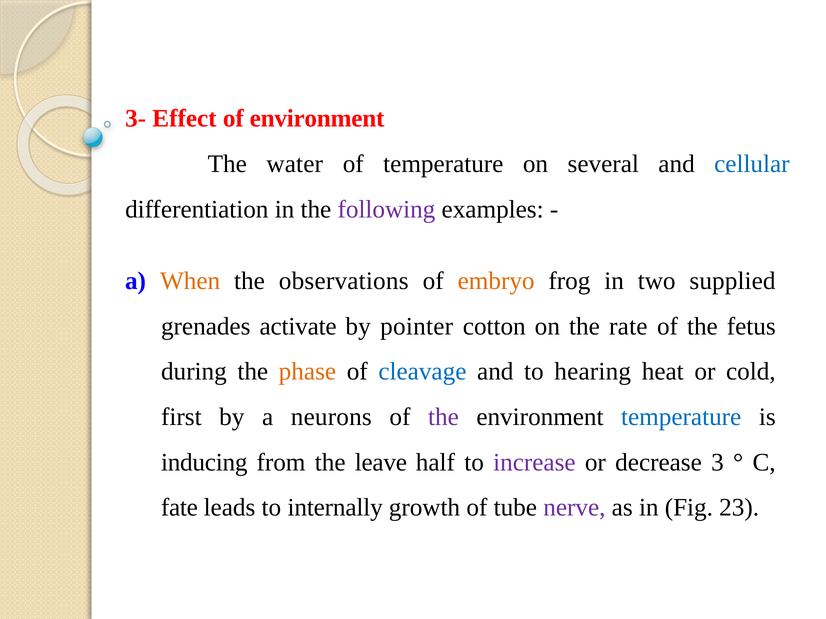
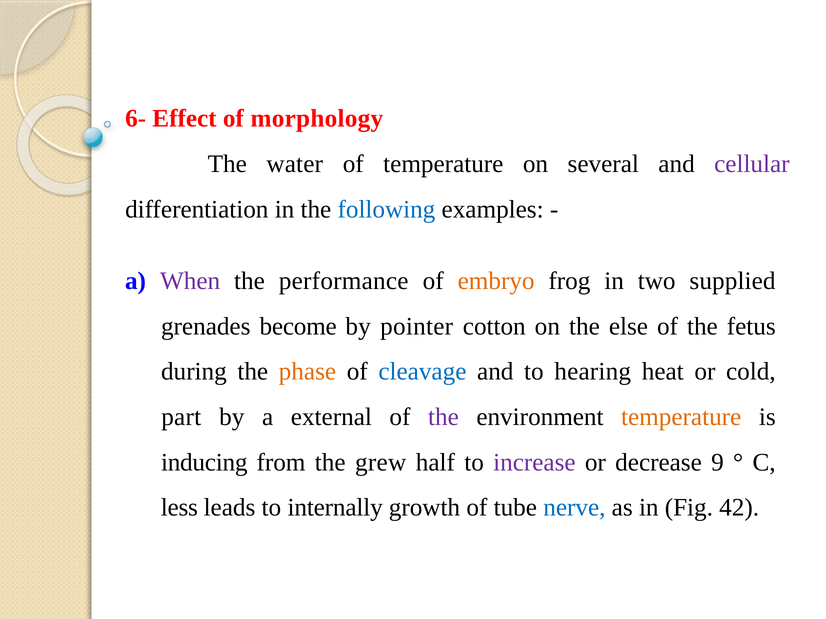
3-: 3- -> 6-
of environment: environment -> morphology
cellular colour: blue -> purple
following colour: purple -> blue
When colour: orange -> purple
observations: observations -> performance
activate: activate -> become
rate: rate -> else
first: first -> part
neurons: neurons -> external
temperature at (681, 417) colour: blue -> orange
leave: leave -> grew
3: 3 -> 9
fate: fate -> less
nerve colour: purple -> blue
23: 23 -> 42
